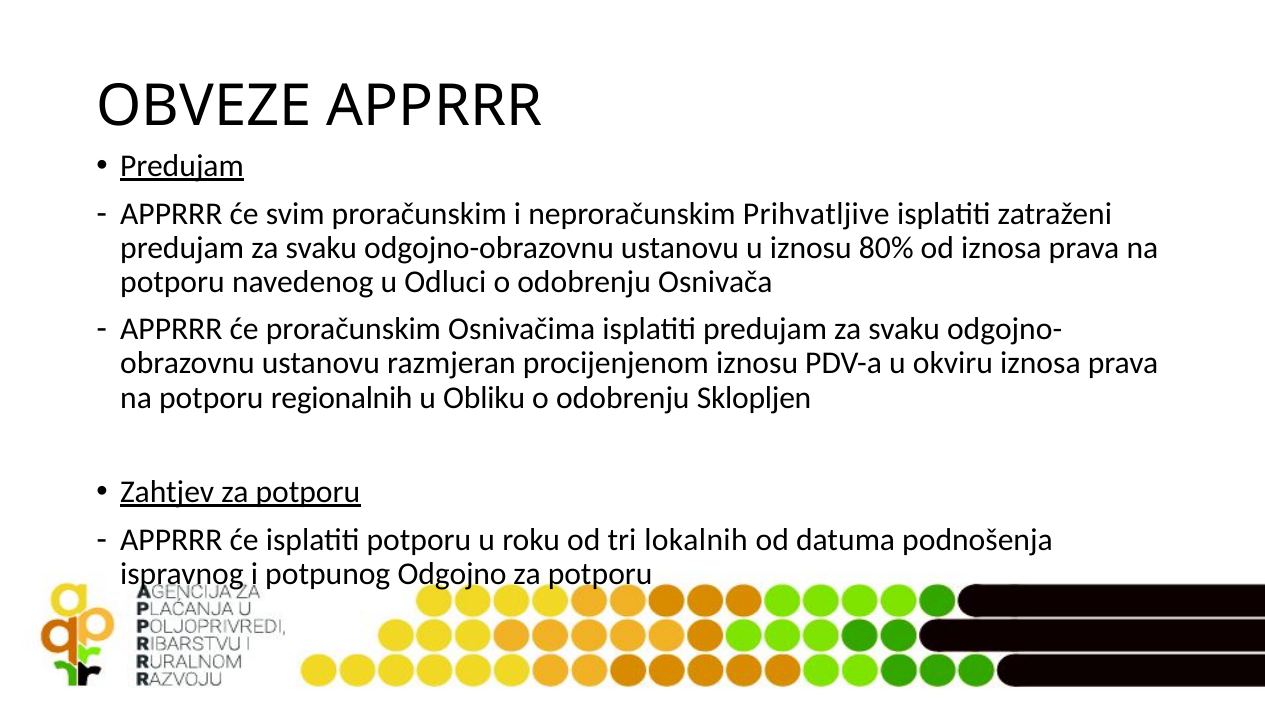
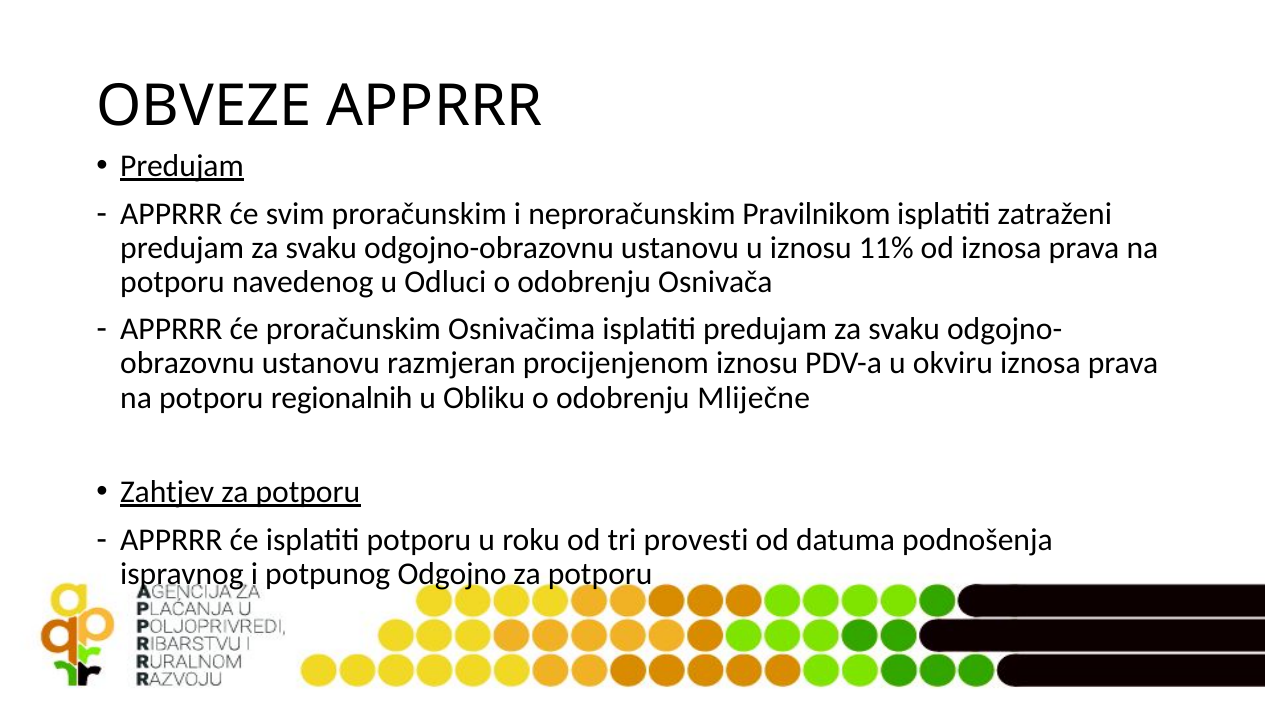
Prihvatljive: Prihvatljive -> Pravilnikom
80%: 80% -> 11%
Sklopljen: Sklopljen -> Mliječne
lokalnih: lokalnih -> provesti
